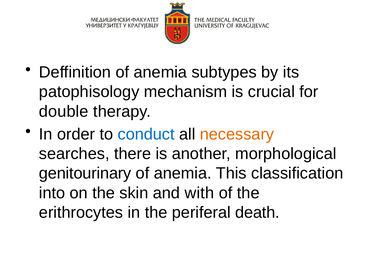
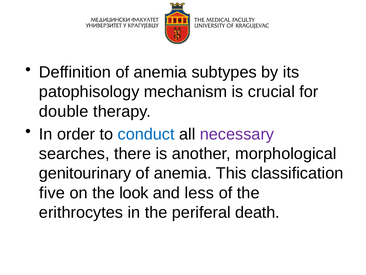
necessary colour: orange -> purple
into: into -> five
skin: skin -> look
with: with -> less
